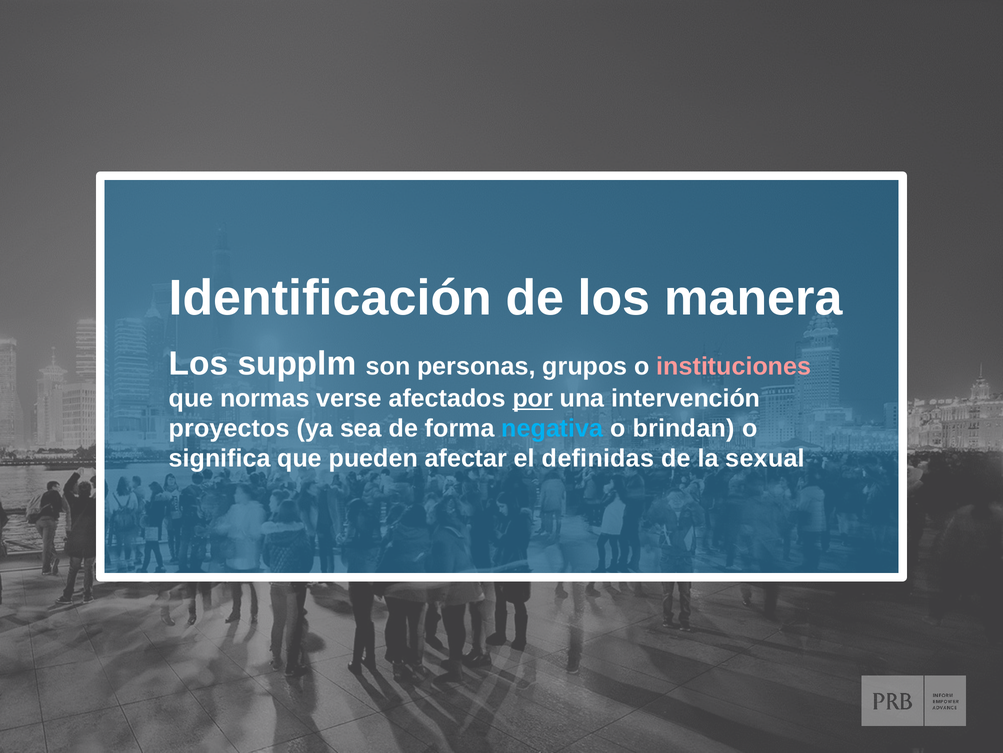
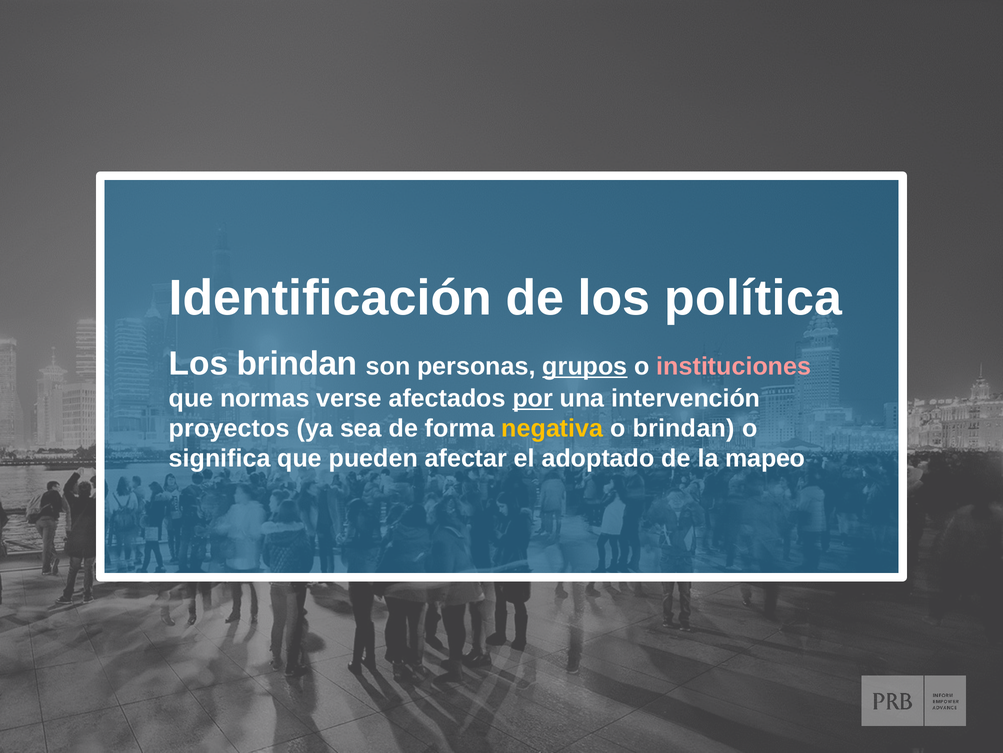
manera: manera -> política
Los supplm: supplm -> brindan
grupos underline: none -> present
negativa colour: light blue -> yellow
definidas: definidas -> adoptado
sexual: sexual -> mapeo
